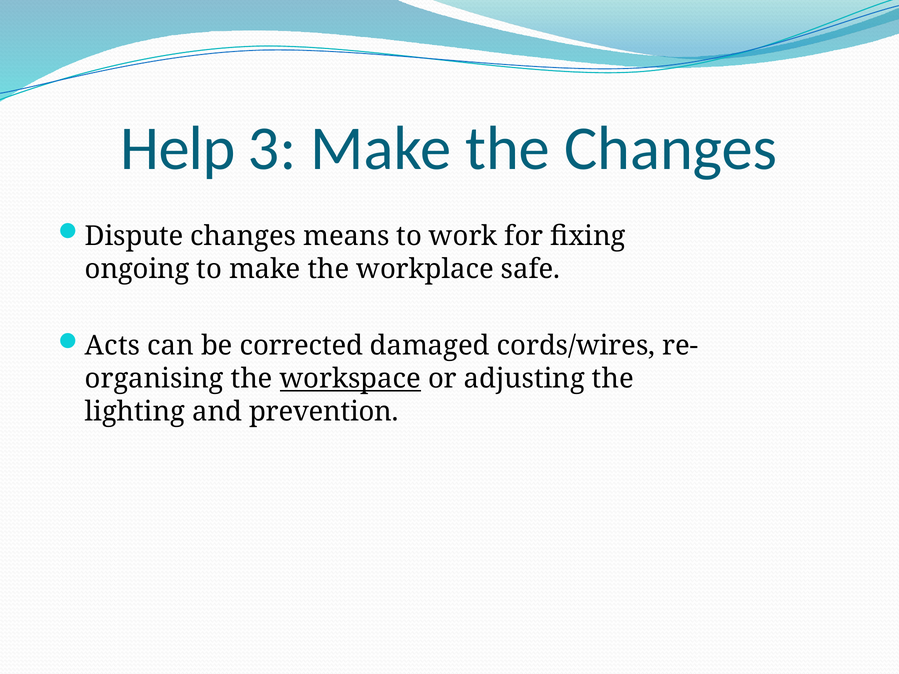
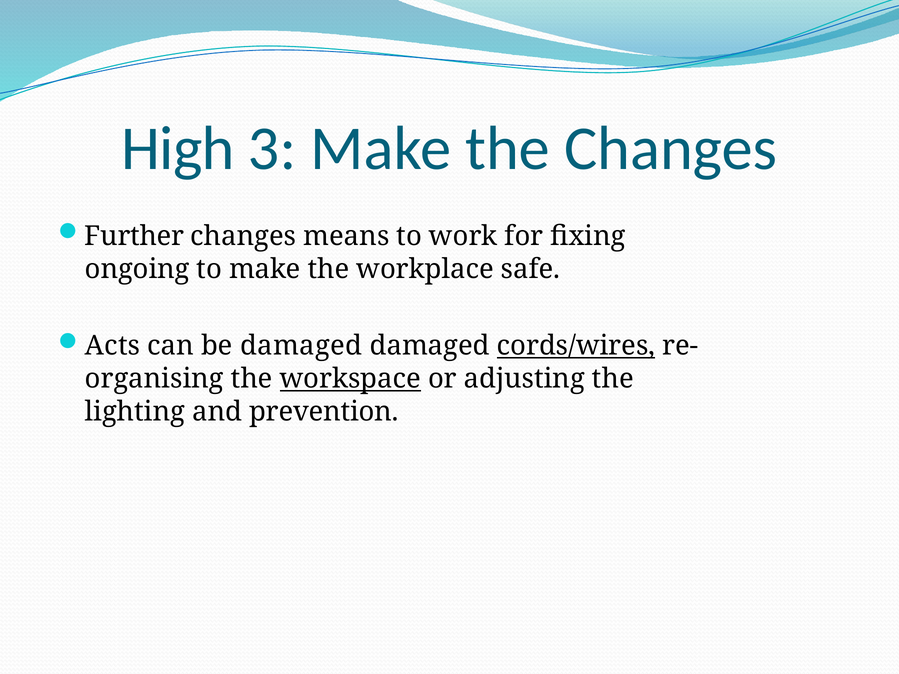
Help: Help -> High
Dispute: Dispute -> Further
be corrected: corrected -> damaged
cords/wires underline: none -> present
